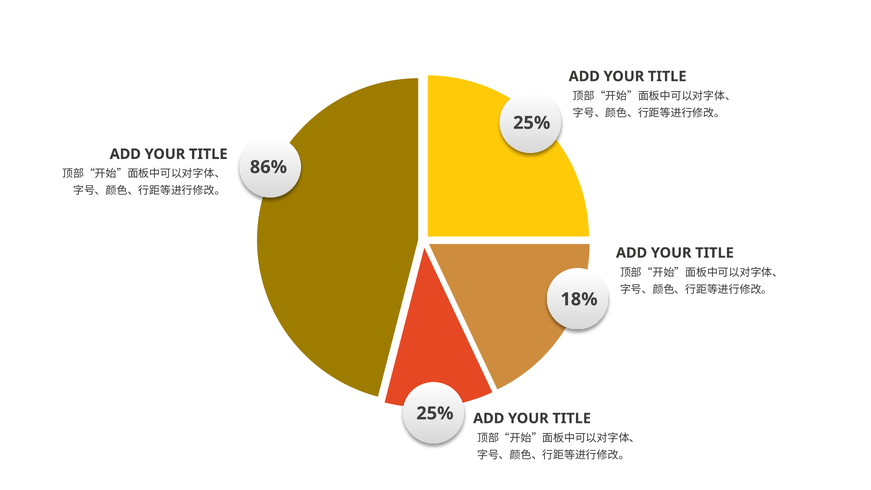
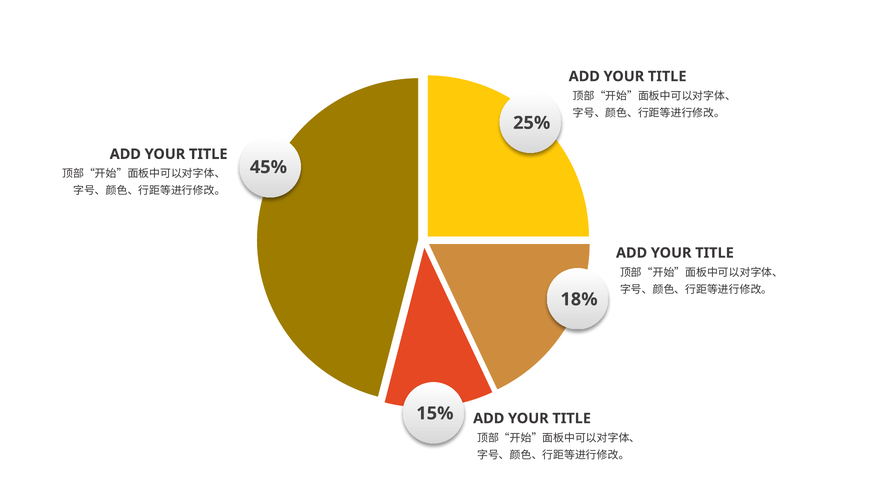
86%: 86% -> 45%
25% at (435, 413): 25% -> 15%
